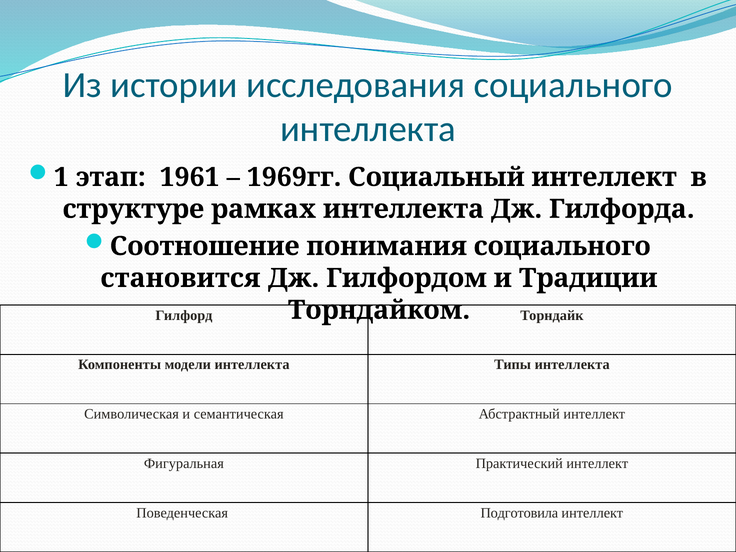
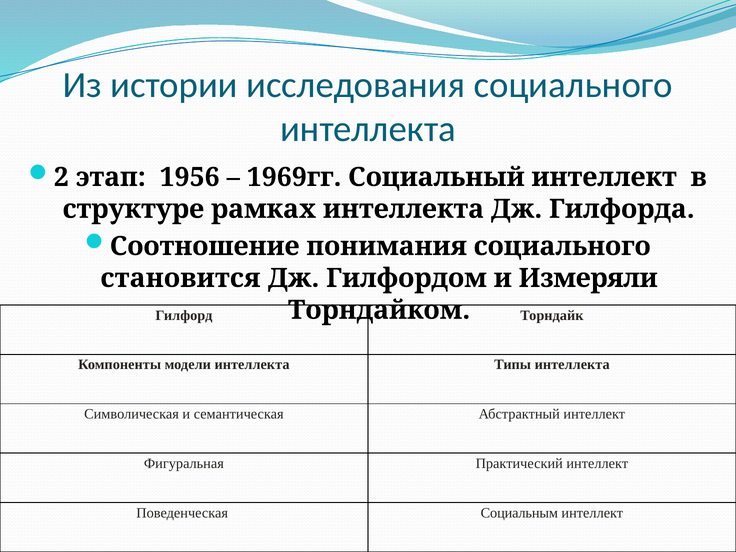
1: 1 -> 2
1961: 1961 -> 1956
Традиции: Традиции -> Измеряли
Подготовила: Подготовила -> Социальным
